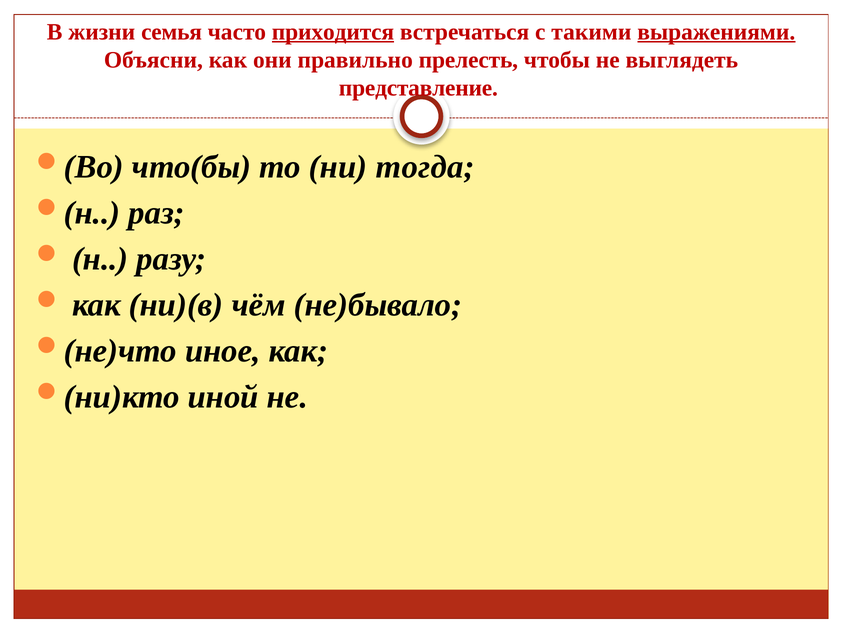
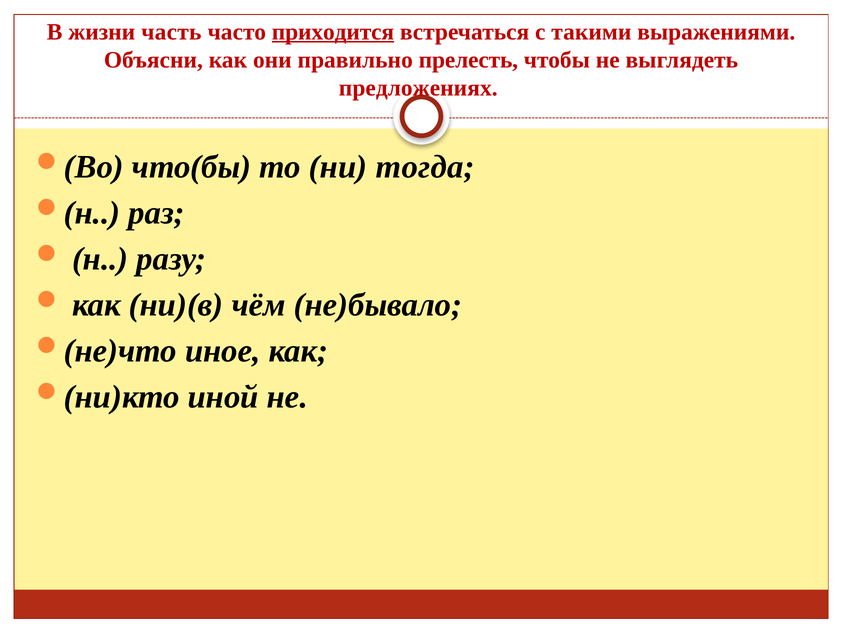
семья: семья -> часть
выражениями underline: present -> none
представление: представление -> предложениях
